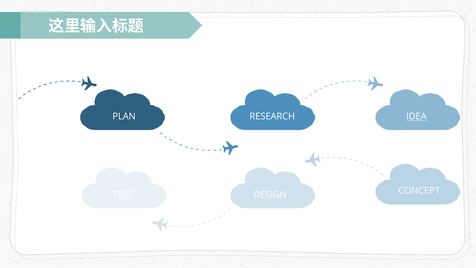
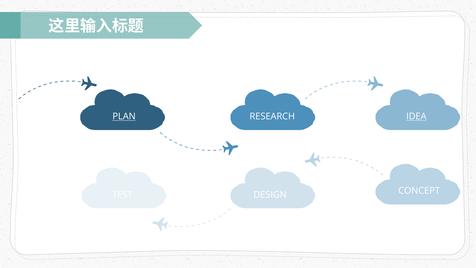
PLAN underline: none -> present
